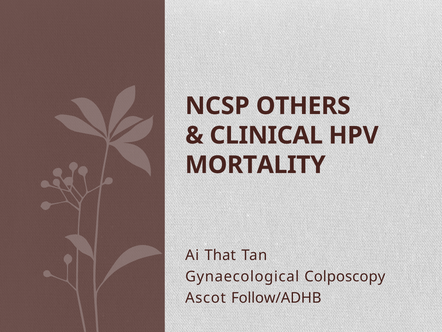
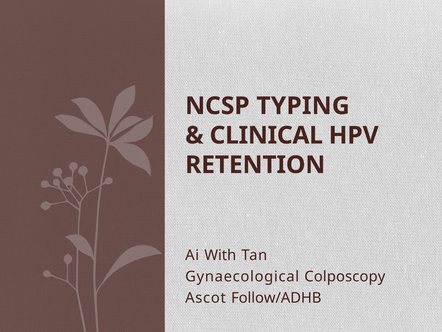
OTHERS: OTHERS -> TYPING
MORTALITY: MORTALITY -> RETENTION
That: That -> With
